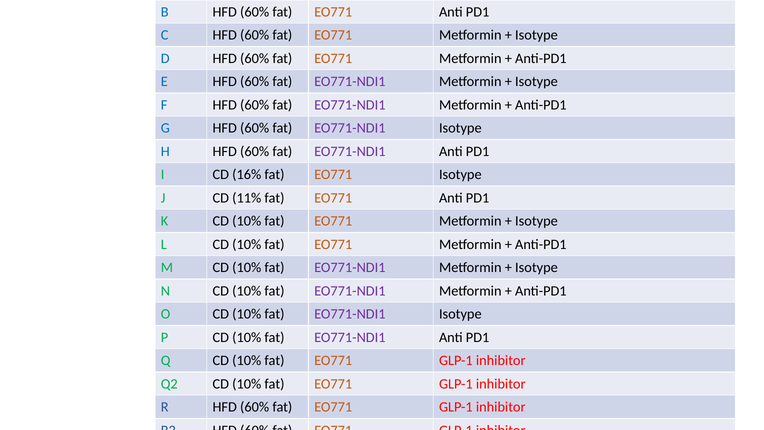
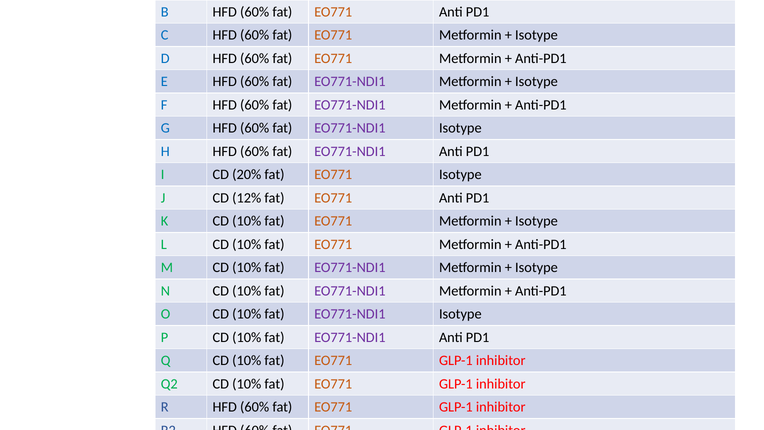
16%: 16% -> 20%
11%: 11% -> 12%
